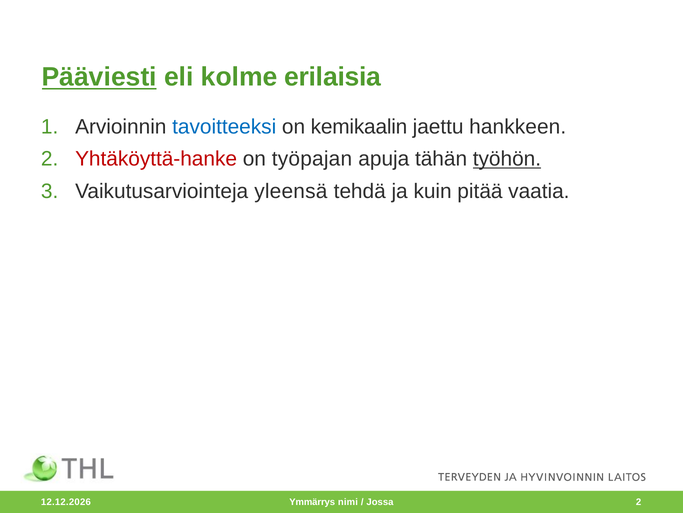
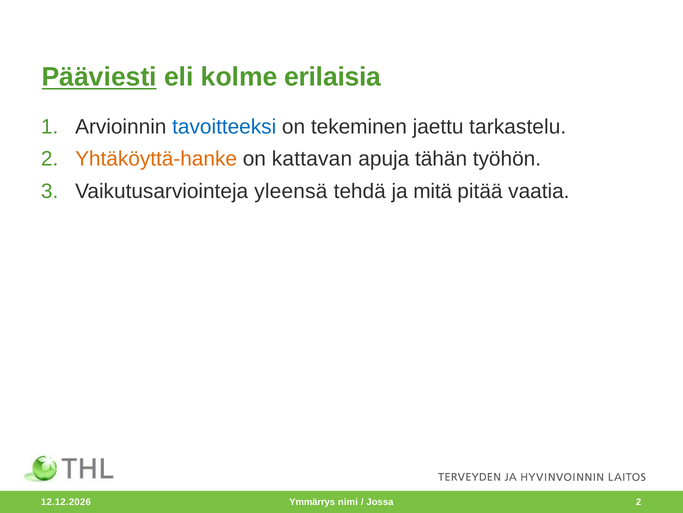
kemikaalin: kemikaalin -> tekeminen
hankkeen: hankkeen -> tarkastelu
Yhtäköyttä-hanke colour: red -> orange
työpajan: työpajan -> kattavan
työhön underline: present -> none
kuin: kuin -> mitä
